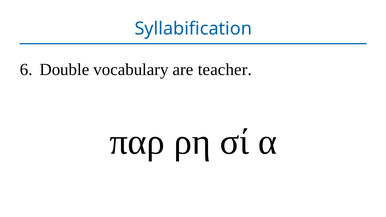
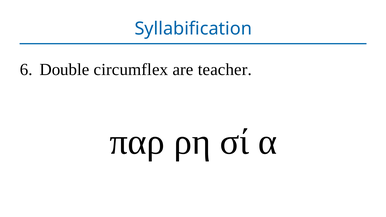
vocabulary: vocabulary -> circumflex
